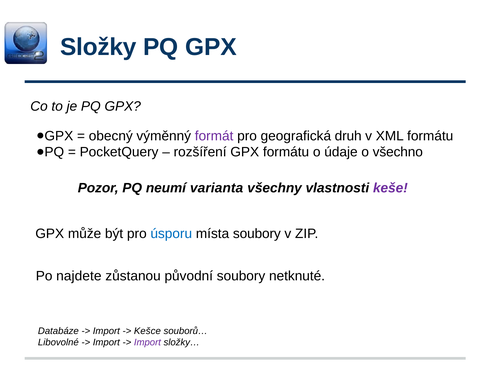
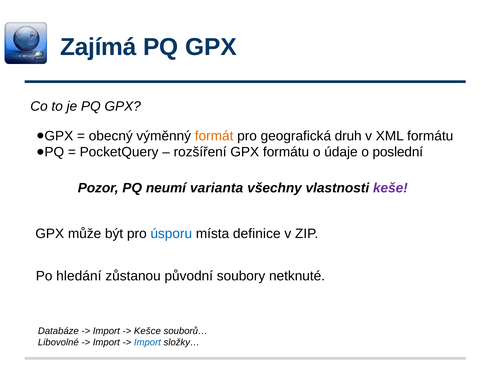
Složky: Složky -> Zajímá
formát colour: purple -> orange
všechno: všechno -> poslední
místa soubory: soubory -> definice
najdete: najdete -> hledání
Import at (147, 343) colour: purple -> blue
